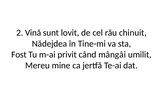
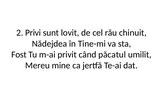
Vină: Vină -> Privi
mângâi: mângâi -> păcatul
